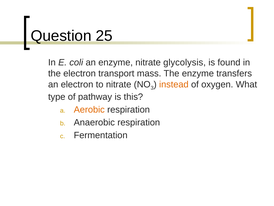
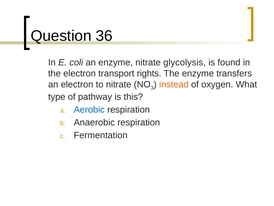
25: 25 -> 36
mass: mass -> rights
Aerobic colour: orange -> blue
